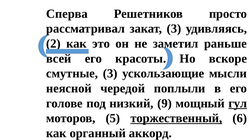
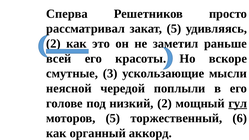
закат 3: 3 -> 5
низкий 9: 9 -> 2
торжественный underline: present -> none
